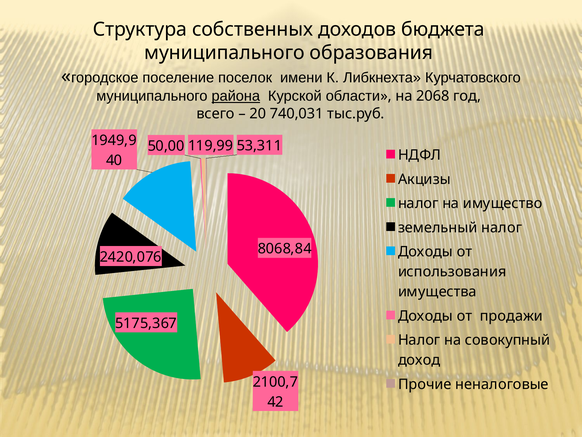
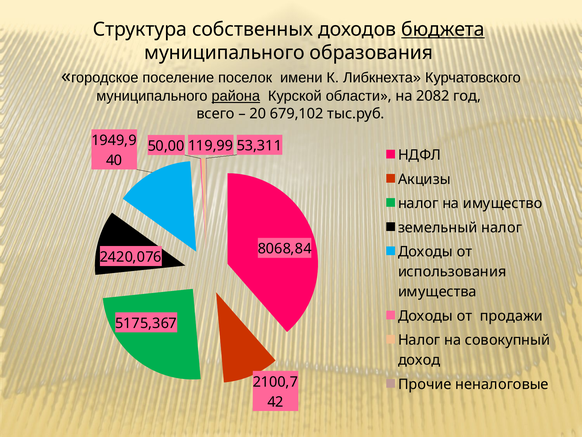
бюджета underline: none -> present
2068: 2068 -> 2082
740,031: 740,031 -> 679,102
